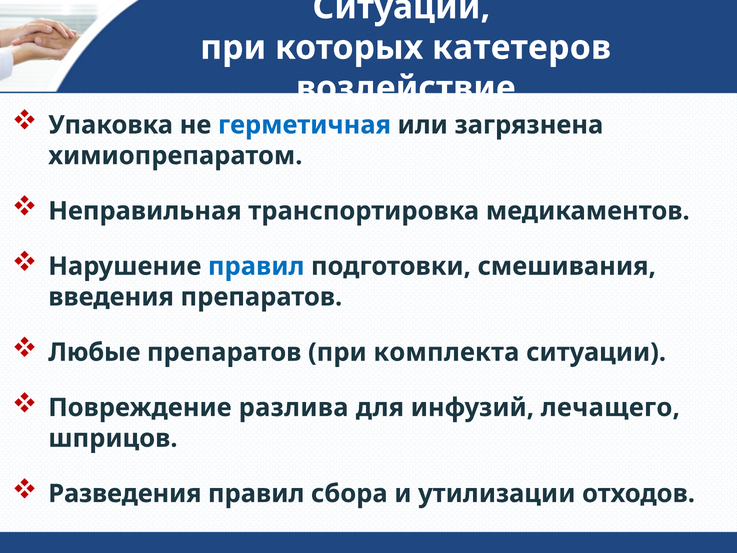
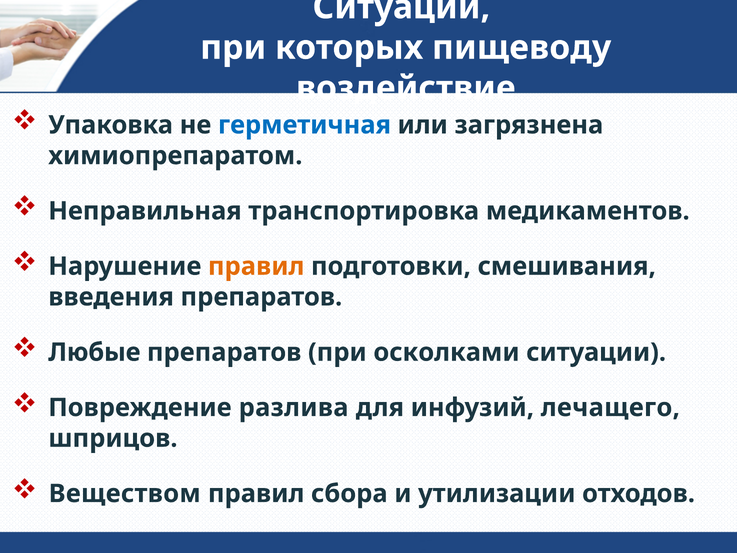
катетеров: катетеров -> пищеводу
правил at (256, 266) colour: blue -> orange
комплекта: комплекта -> осколками
Разведения: Разведения -> Веществом
